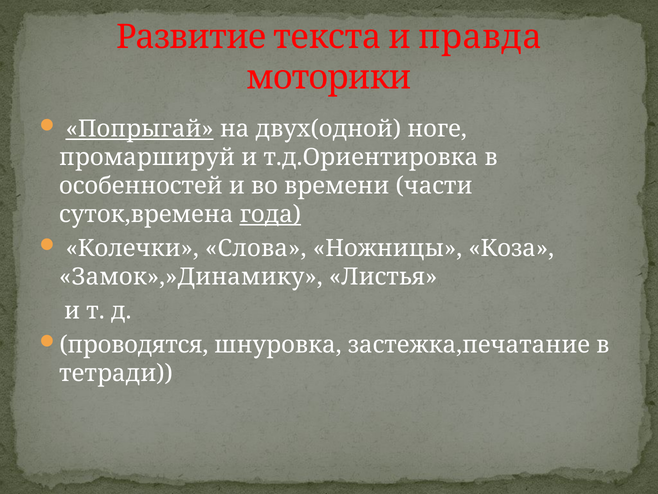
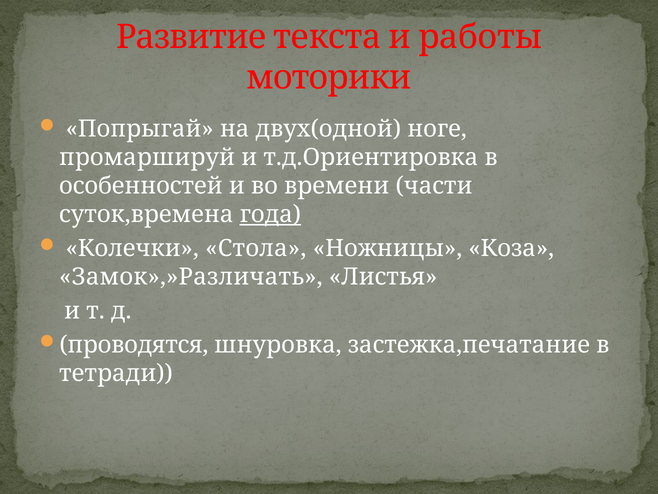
правда: правда -> работы
Попрыгай underline: present -> none
Слова: Слова -> Стола
Замок»,»Динамику: Замок»,»Динамику -> Замок»,»Различать
